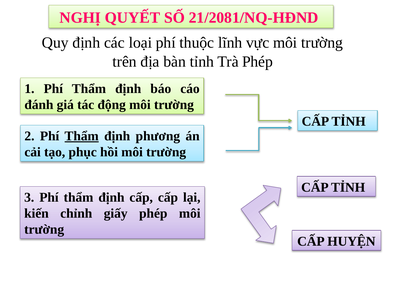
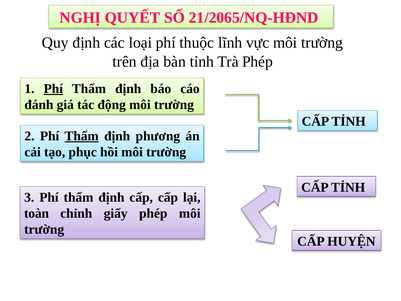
21/2081/NQ-HĐND: 21/2081/NQ-HĐND -> 21/2065/NQ-HĐND
Phí at (53, 89) underline: none -> present
kiến: kiến -> toàn
